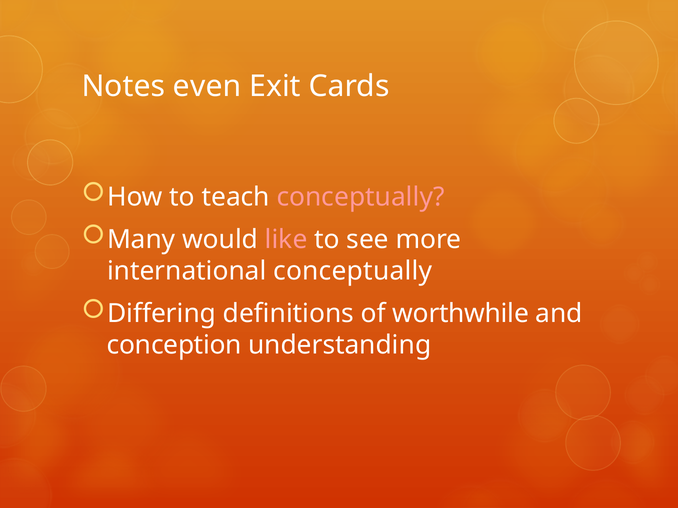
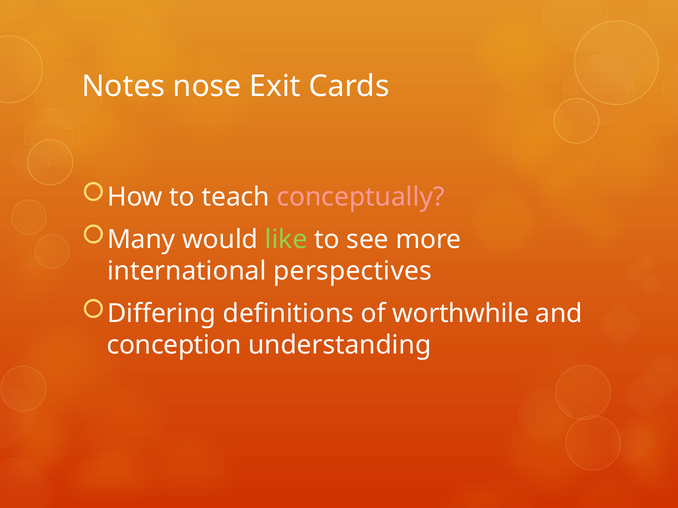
even: even -> nose
like colour: pink -> light green
international conceptually: conceptually -> perspectives
